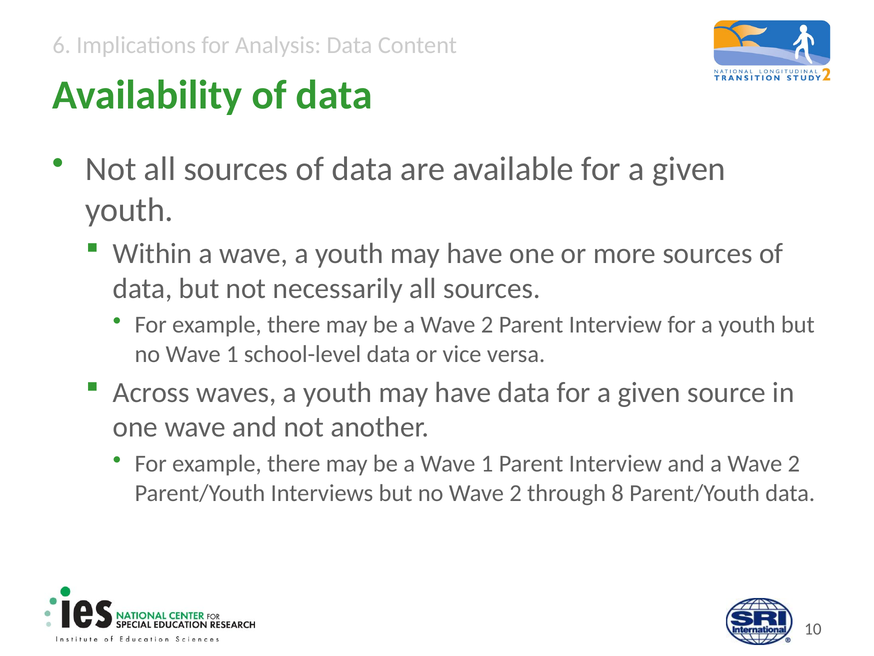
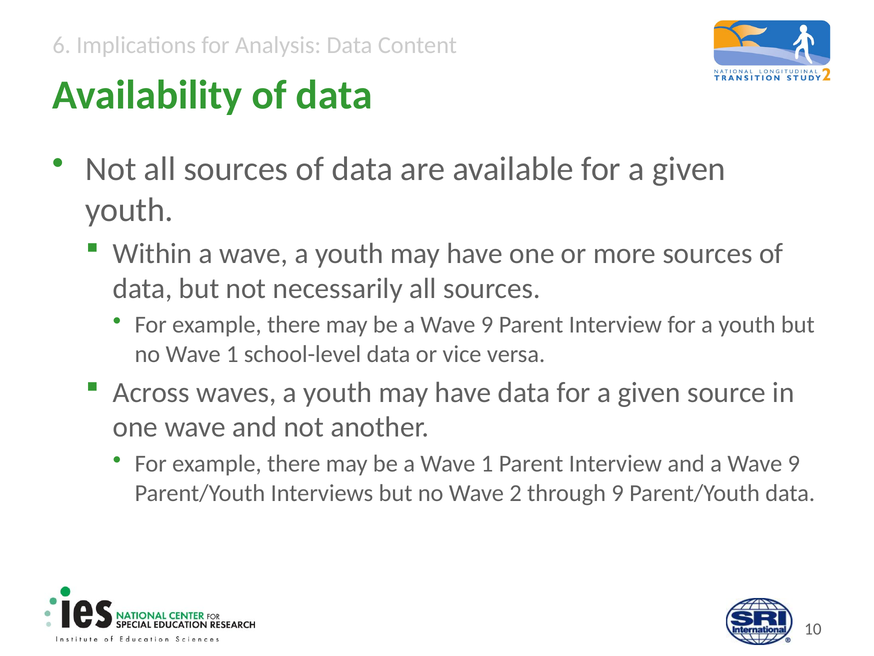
be a Wave 2: 2 -> 9
and a Wave 2: 2 -> 9
through 8: 8 -> 9
